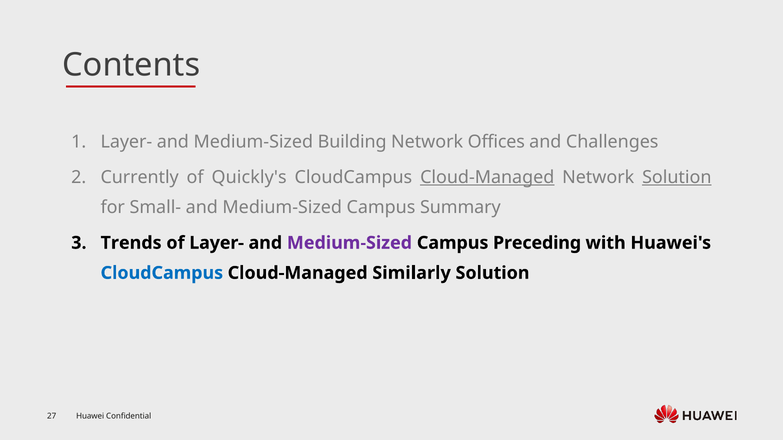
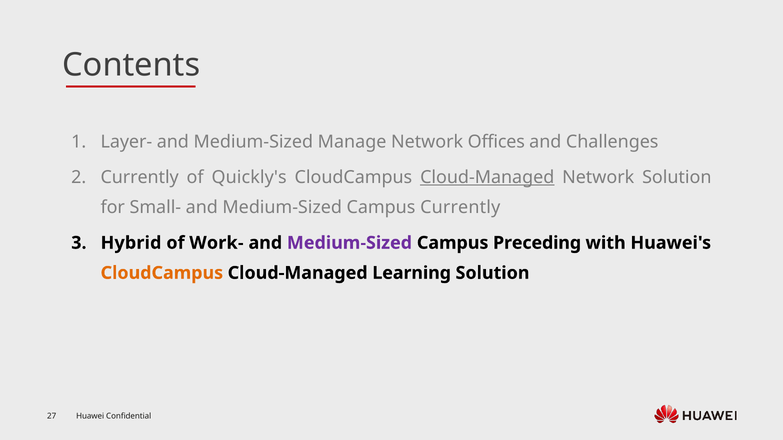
Building: Building -> Manage
Solution at (677, 177) underline: present -> none
Campus Summary: Summary -> Currently
Trends: Trends -> Hybrid
of Layer-: Layer- -> Work-
CloudCampus at (162, 273) colour: blue -> orange
Similarly: Similarly -> Learning
